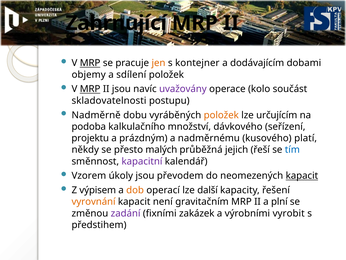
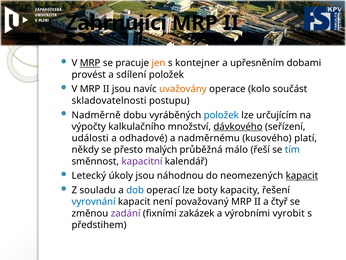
dodávajícím: dodávajícím -> upřesněním
objemy: objemy -> provést
MRP at (90, 89) underline: present -> none
uvažovány colour: purple -> orange
položek at (221, 115) colour: orange -> blue
podoba: podoba -> výpočty
dávkového underline: none -> present
projektu: projektu -> události
prázdným: prázdným -> odhadové
jejich: jejich -> málo
Vzorem: Vzorem -> Letecký
převodem: převodem -> náhodnou
výpisem: výpisem -> souladu
dob colour: orange -> blue
další: další -> boty
vyrovnání colour: orange -> blue
gravitačním: gravitačním -> považovaný
plní: plní -> čtyř
